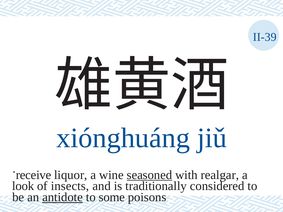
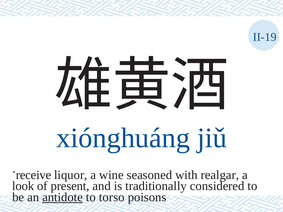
II-39: II-39 -> II-19
seasoned underline: present -> none
insects: insects -> present
some: some -> torso
